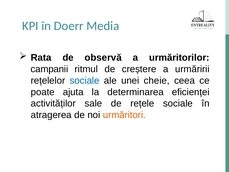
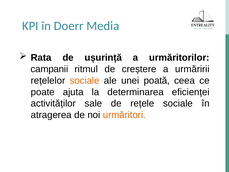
observă: observă -> ușurință
sociale at (85, 80) colour: blue -> orange
cheie: cheie -> poată
